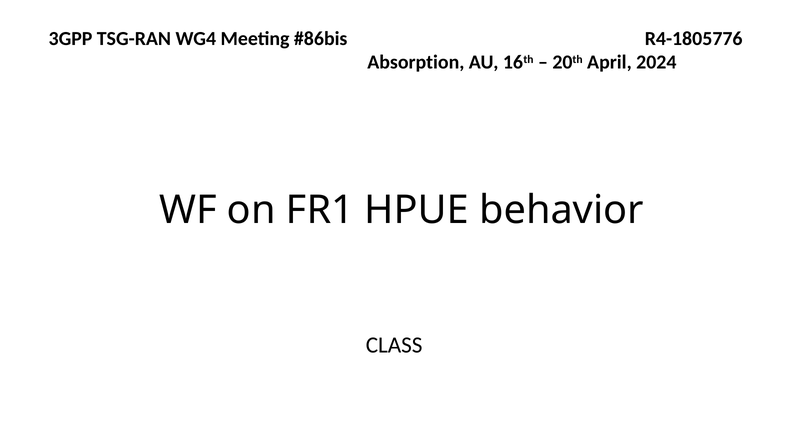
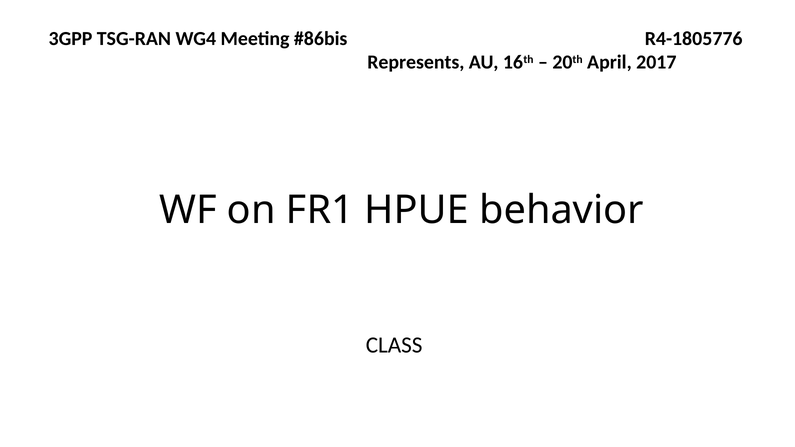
Absorption: Absorption -> Represents
2024: 2024 -> 2017
